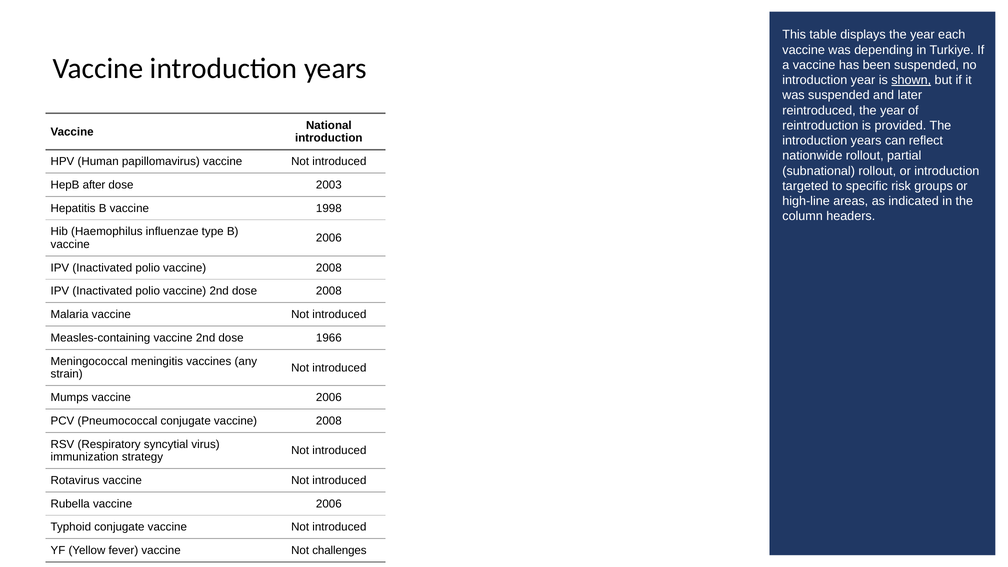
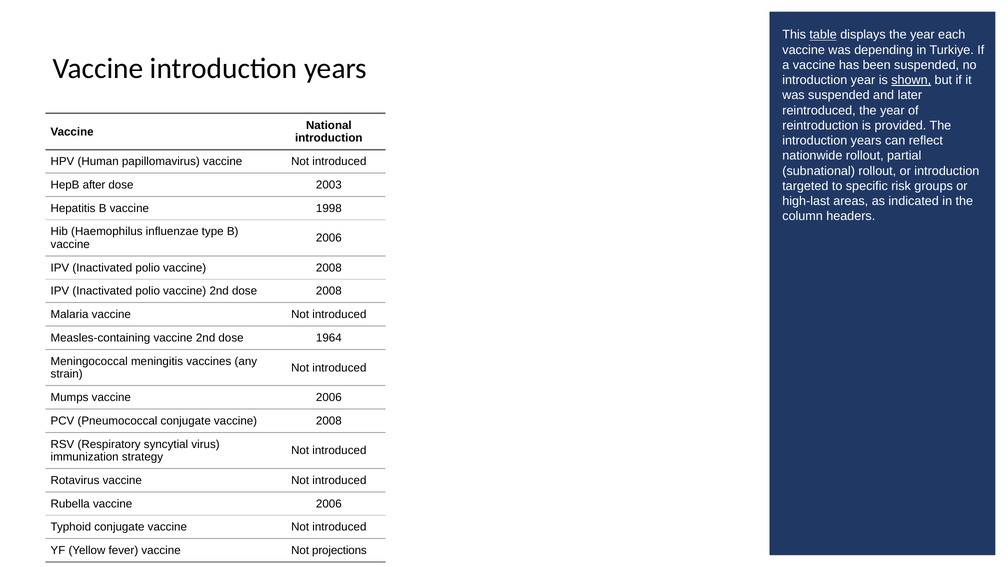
table underline: none -> present
high-line: high-line -> high-last
1966: 1966 -> 1964
challenges: challenges -> projections
